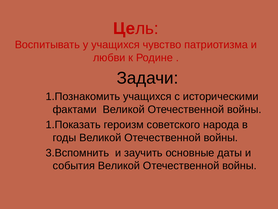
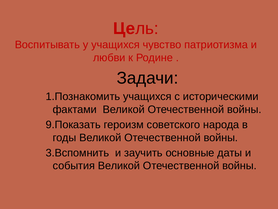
1.Показать: 1.Показать -> 9.Показать
